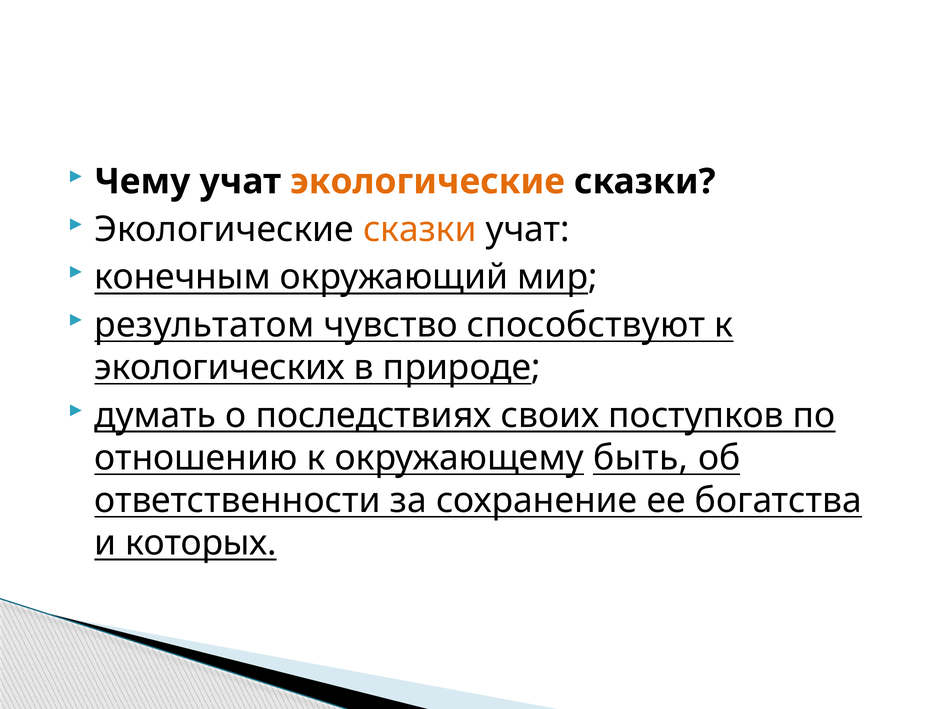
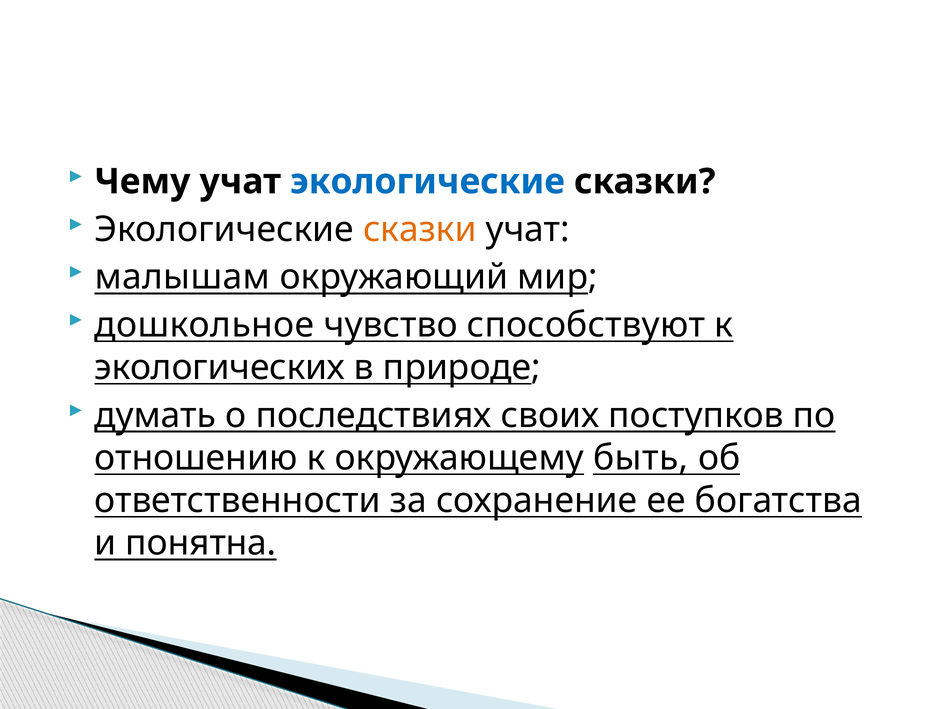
экологические at (428, 182) colour: orange -> blue
конечным: конечным -> малышам
результатом: результатом -> дошкольное
которых: которых -> понятна
